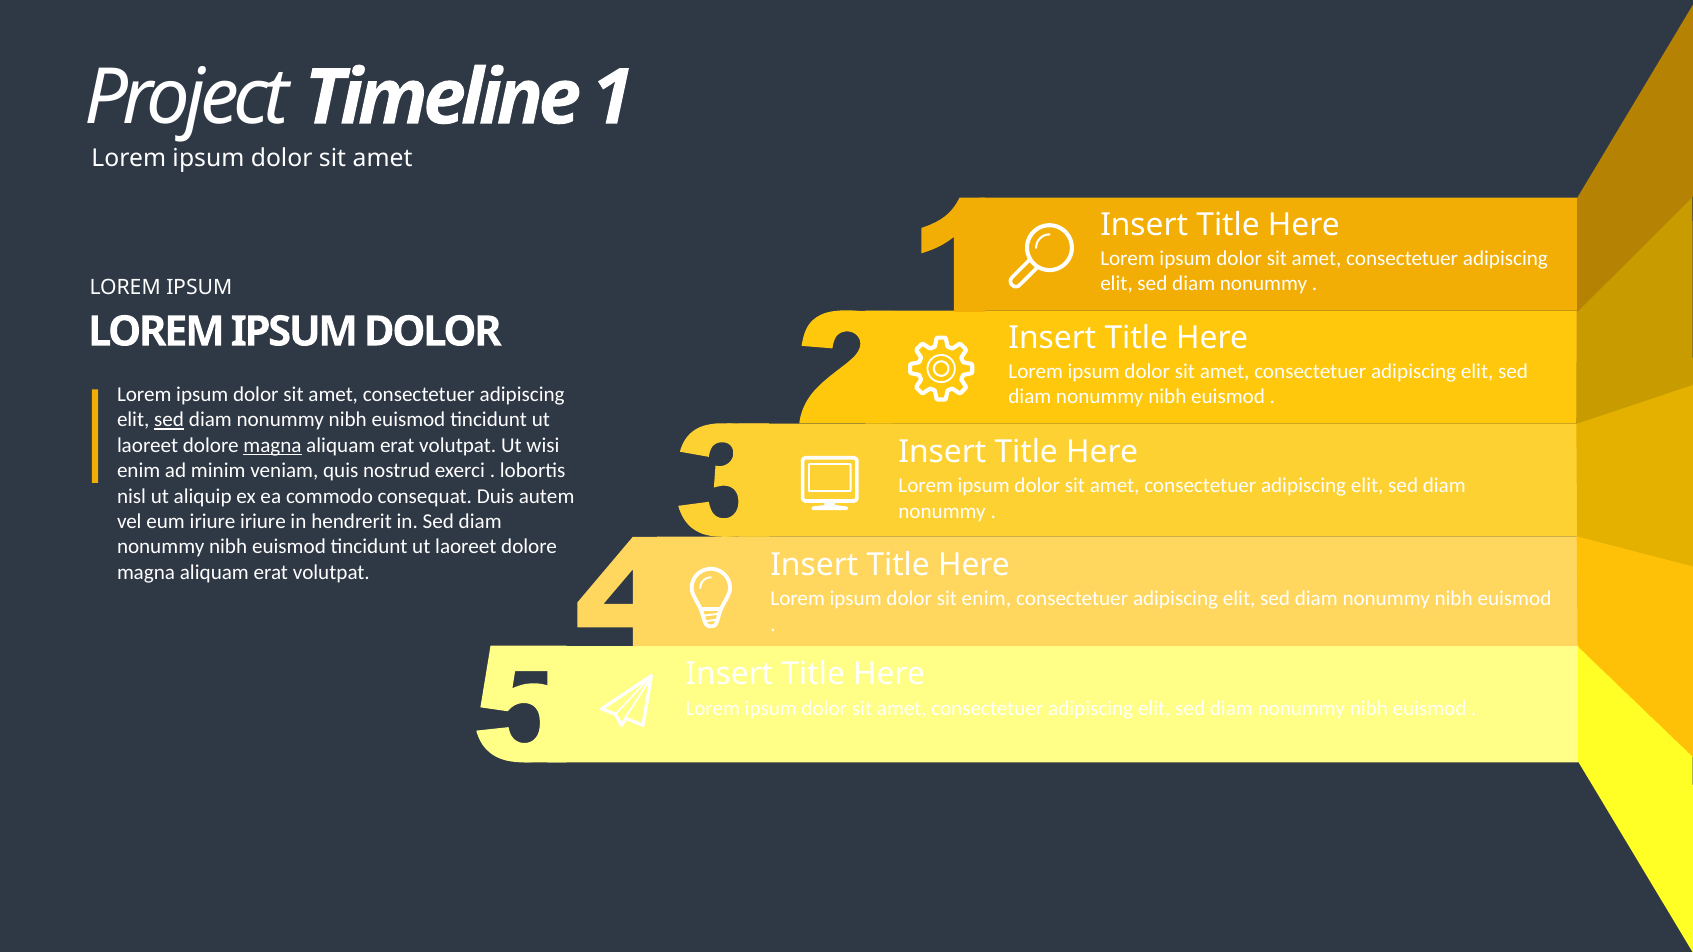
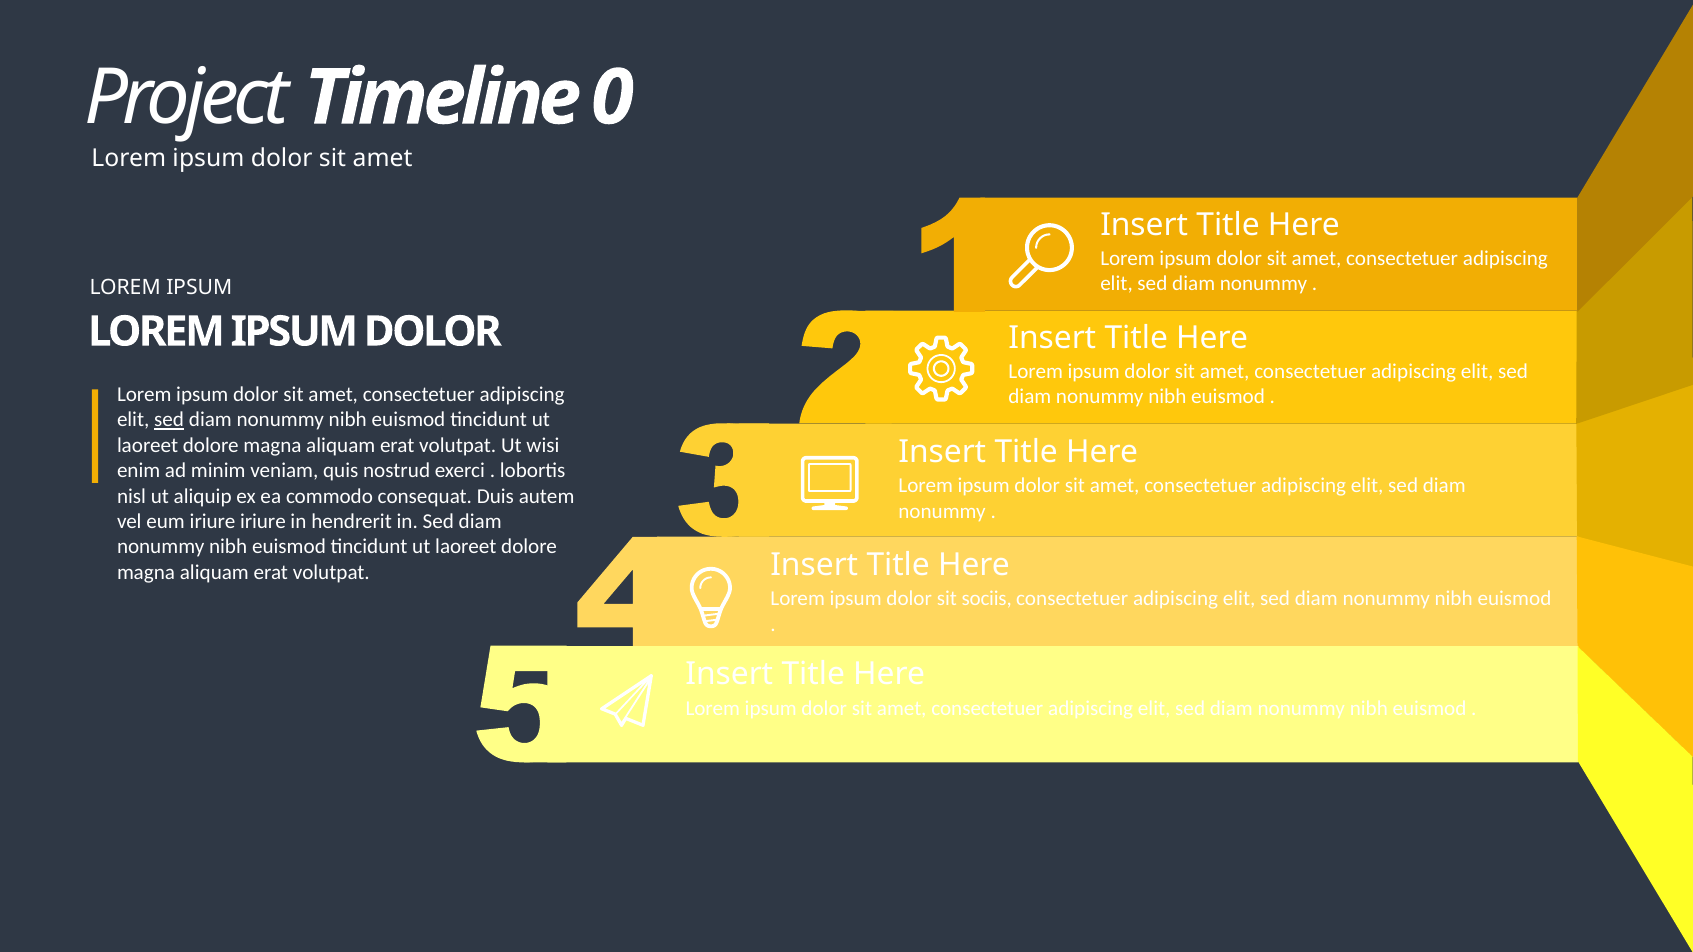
1: 1 -> 0
magna at (273, 445) underline: present -> none
sit enim: enim -> sociis
